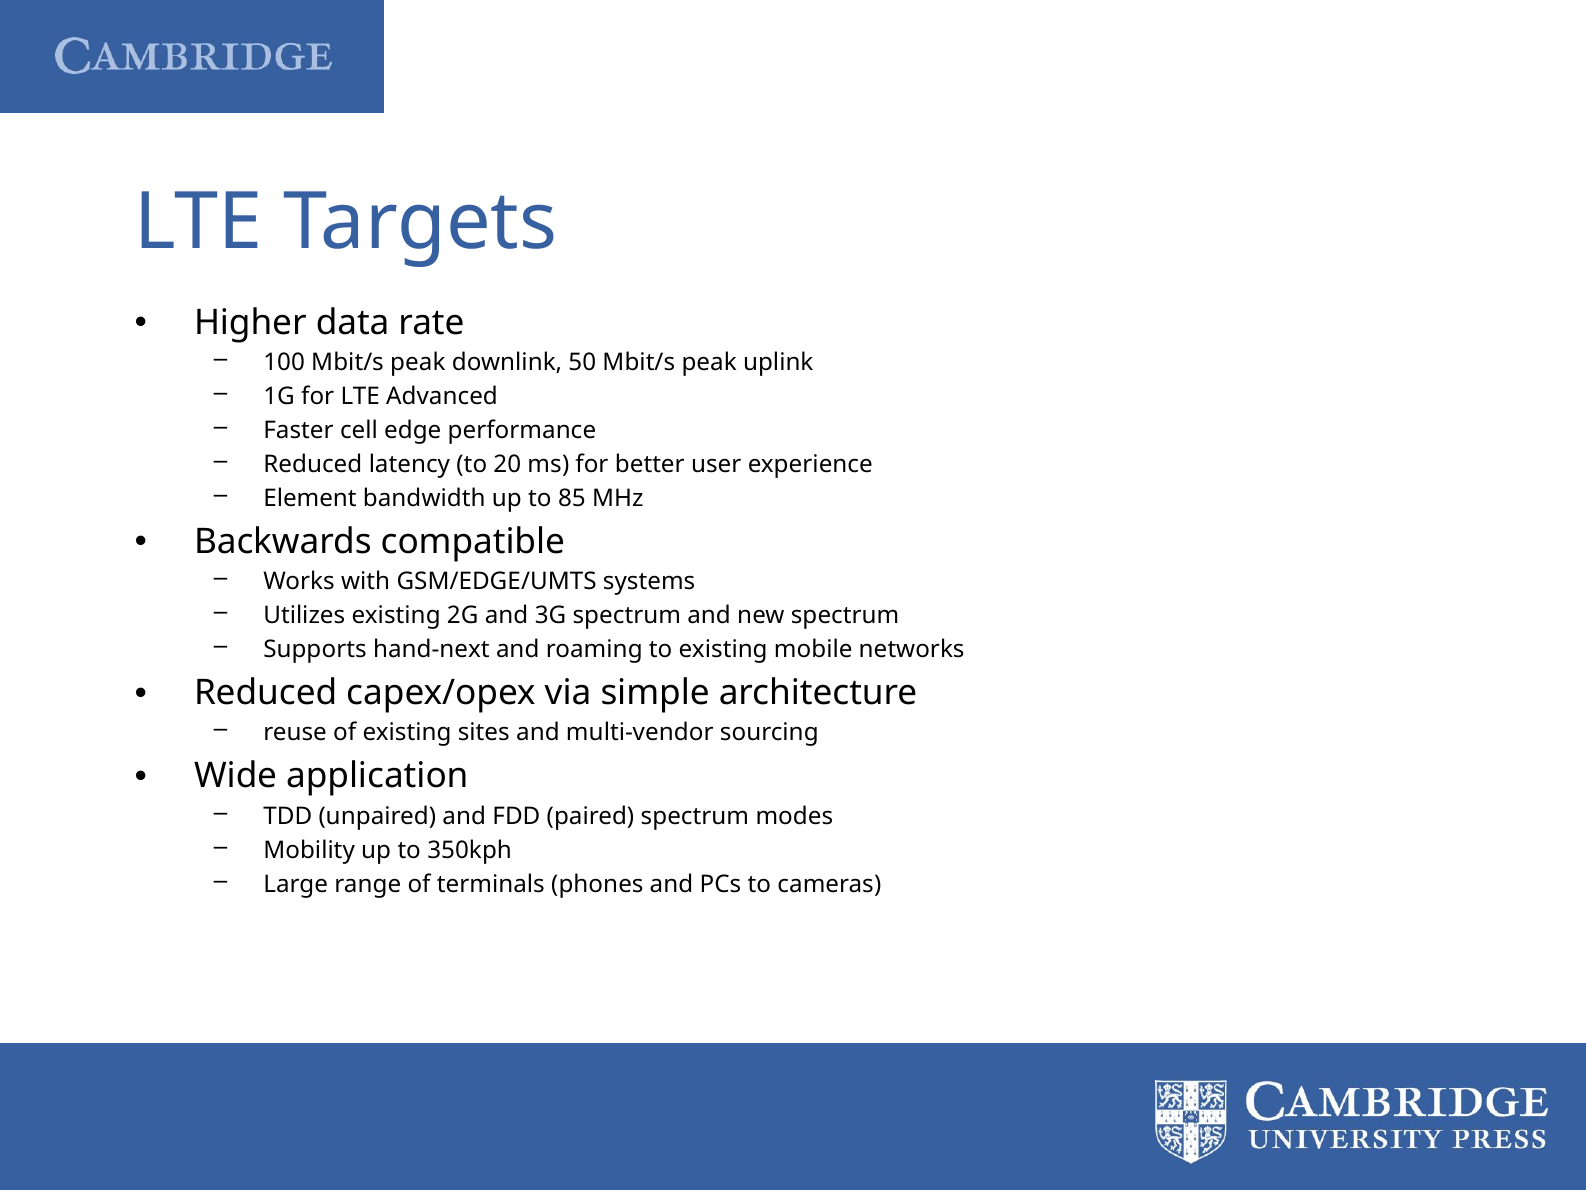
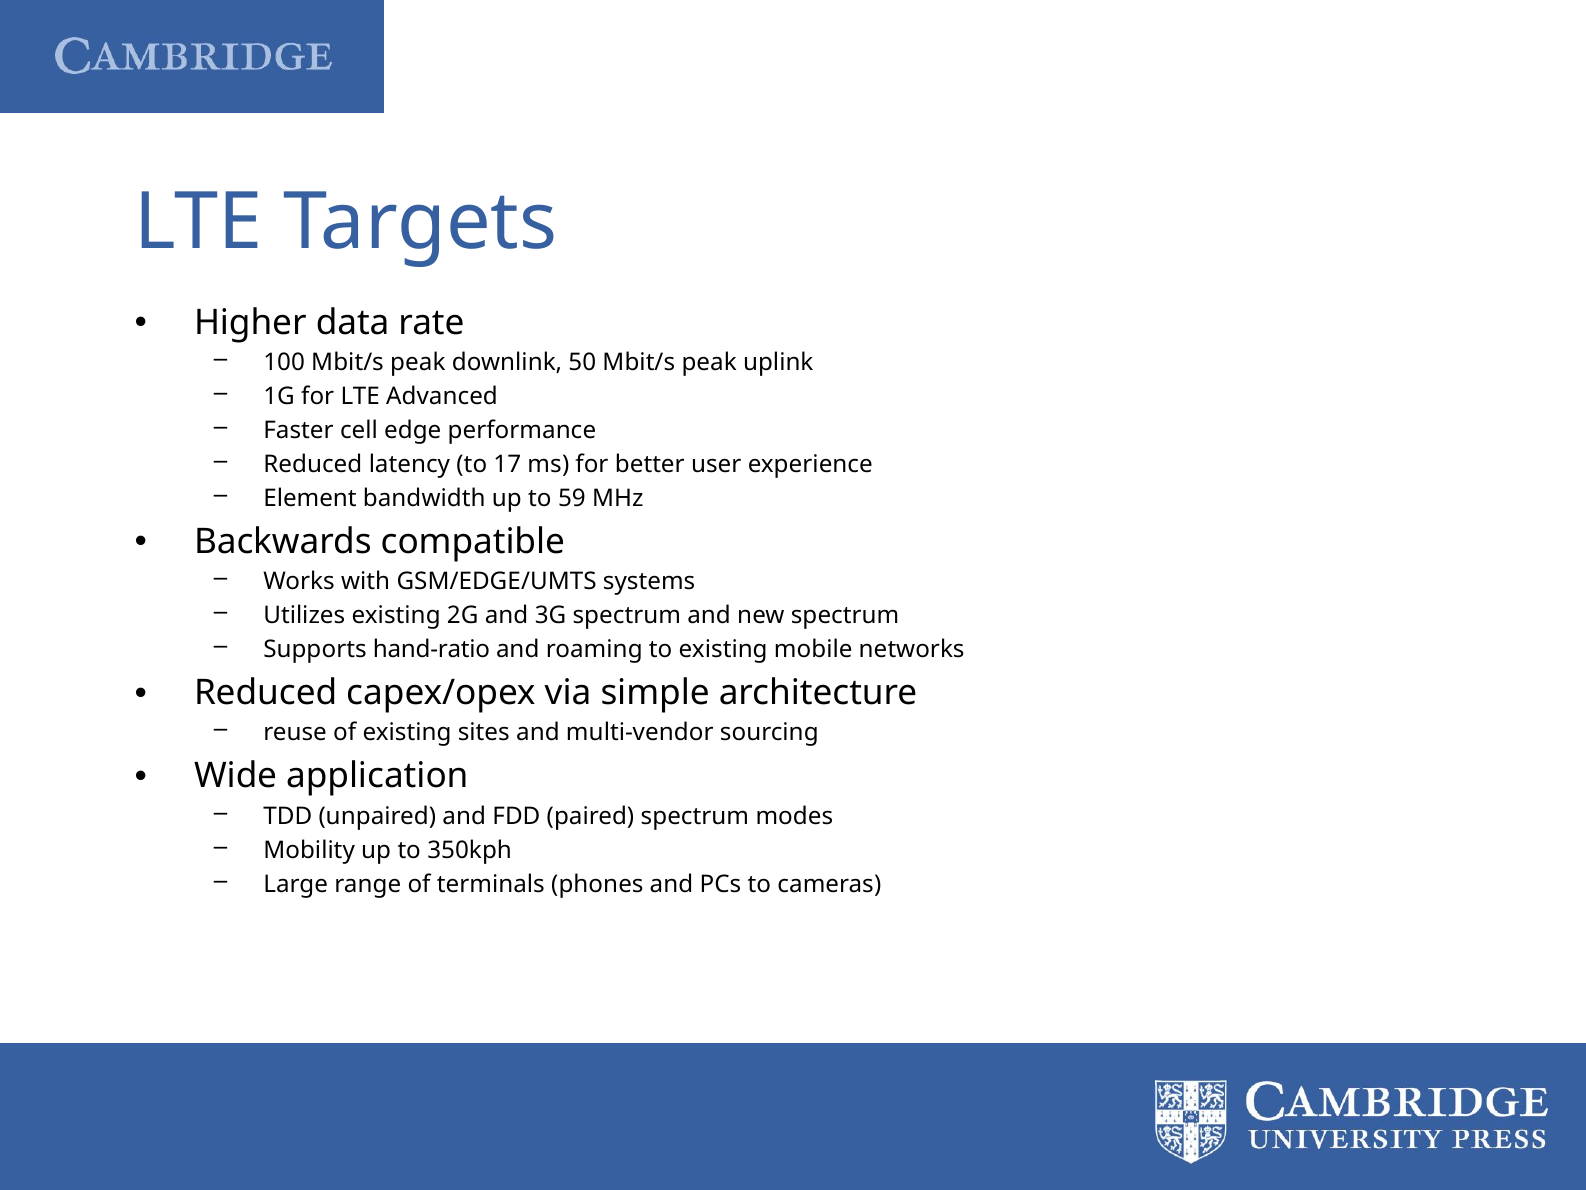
20: 20 -> 17
85: 85 -> 59
hand-next: hand-next -> hand-ratio
